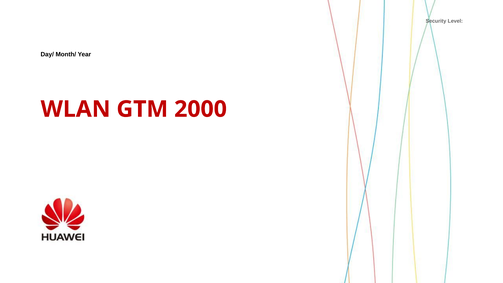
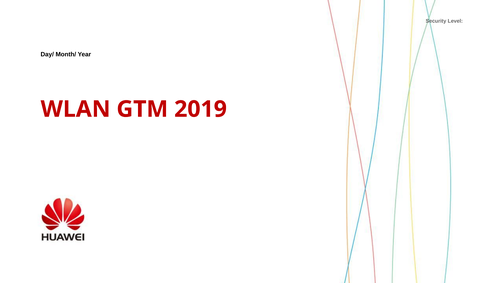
2000: 2000 -> 2019
